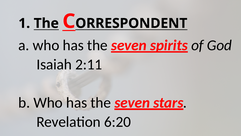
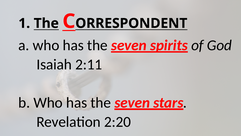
6:20: 6:20 -> 2:20
